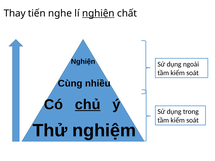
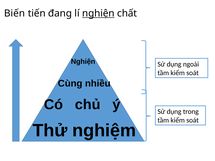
Thay: Thay -> Biến
nghe: nghe -> đang
chủ underline: present -> none
